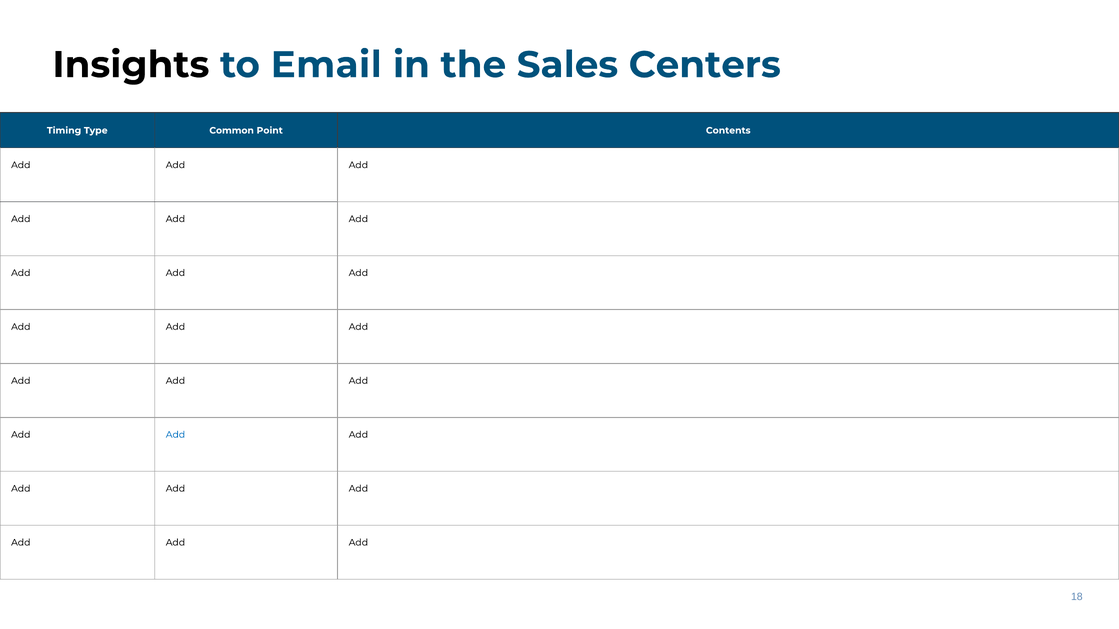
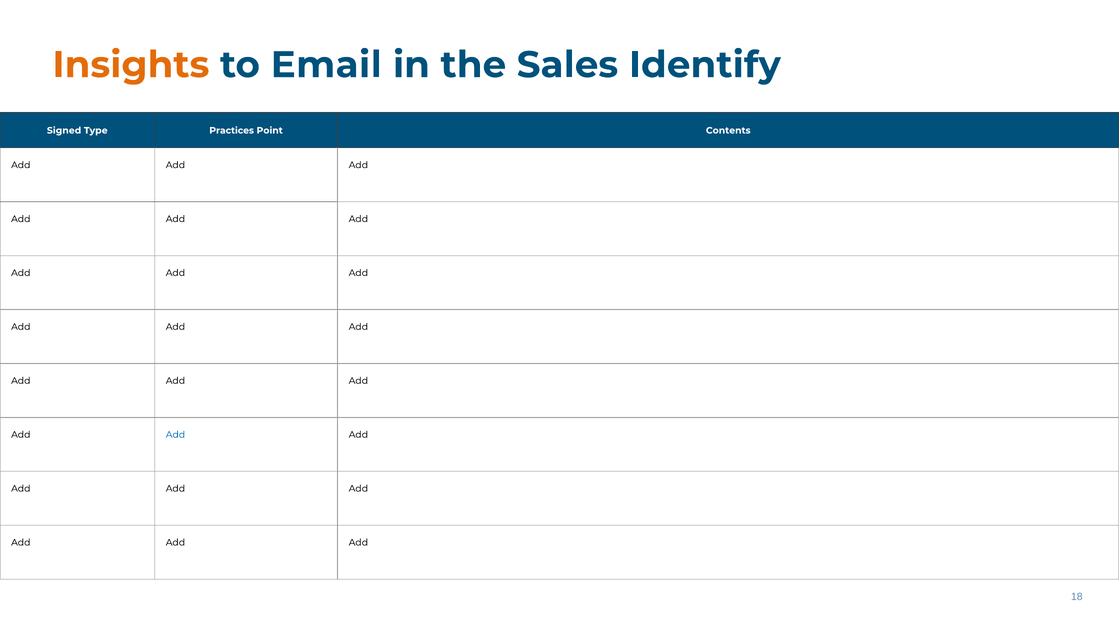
Insights colour: black -> orange
Centers: Centers -> Identify
Timing: Timing -> Signed
Common: Common -> Practices
